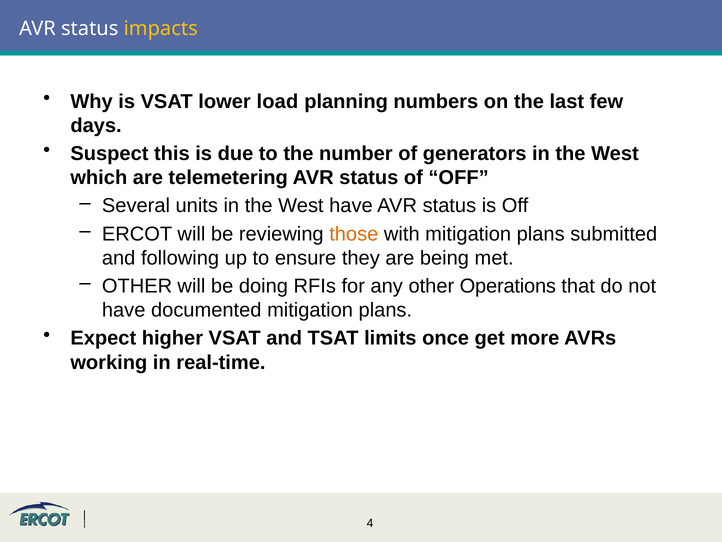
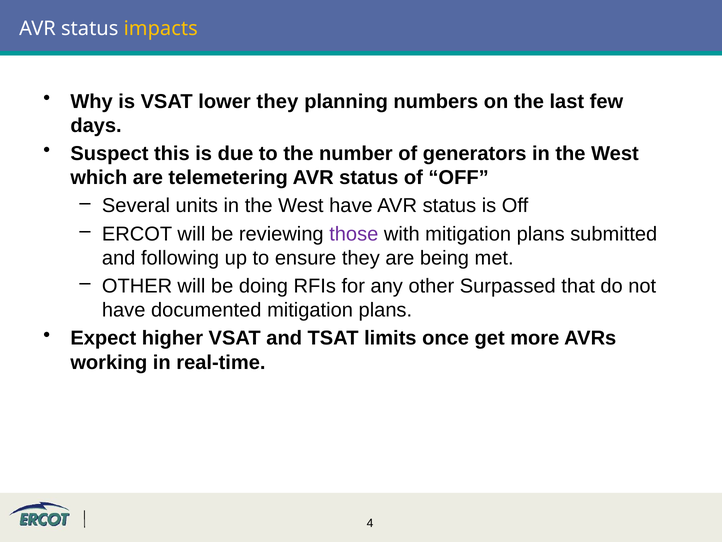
lower load: load -> they
those colour: orange -> purple
Operations: Operations -> Surpassed
